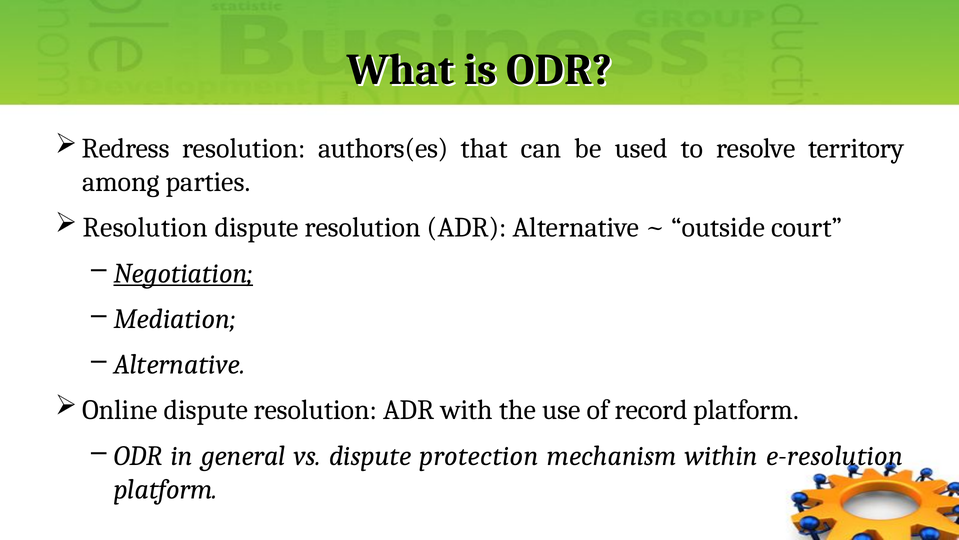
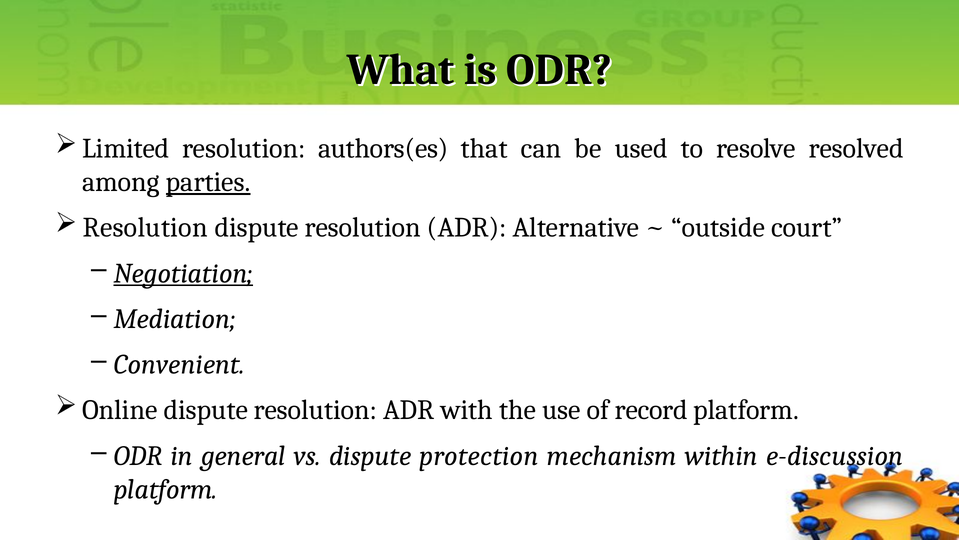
Redress: Redress -> Limited
territory: territory -> resolved
parties underline: none -> present
Alternative at (179, 364): Alternative -> Convenient
e-resolution: e-resolution -> e-discussion
